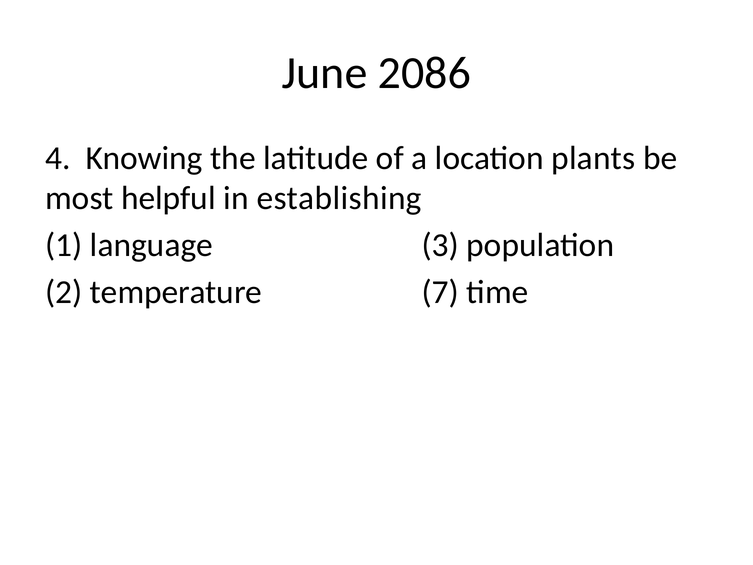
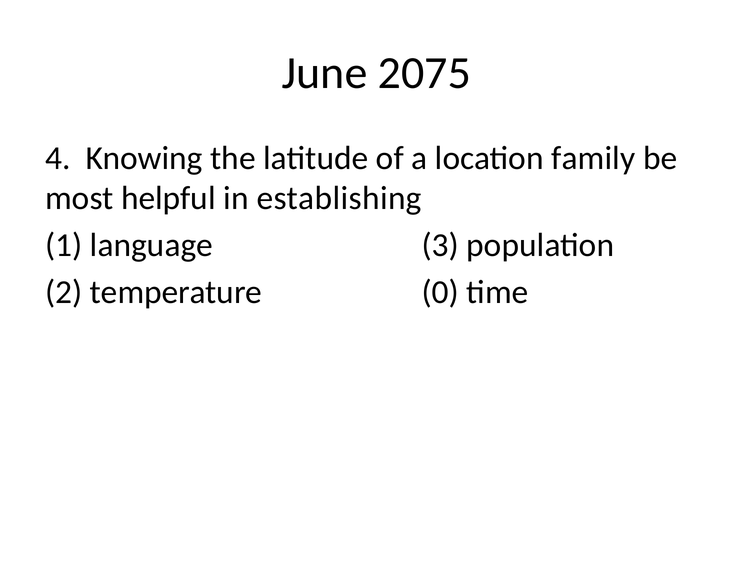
2086: 2086 -> 2075
plants: plants -> family
7: 7 -> 0
